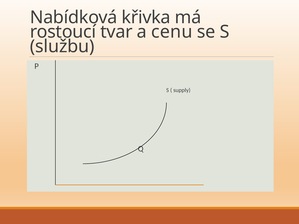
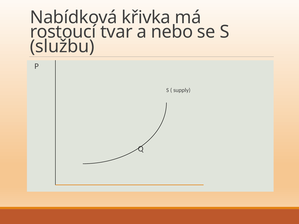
cenu: cenu -> nebo
